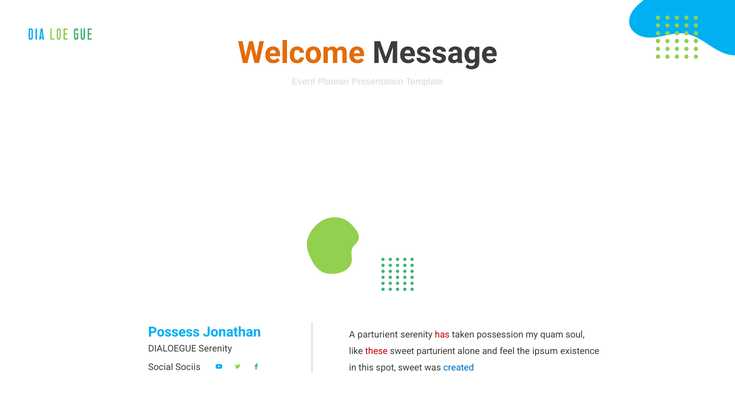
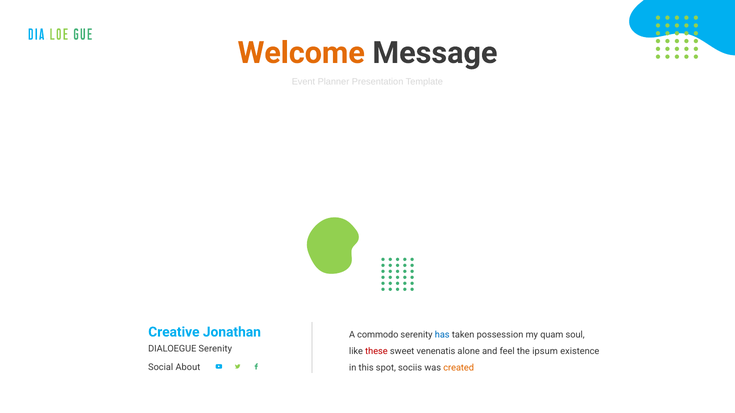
Possess: Possess -> Creative
A parturient: parturient -> commodo
has colour: red -> blue
sweet parturient: parturient -> venenatis
Sociis: Sociis -> About
spot sweet: sweet -> sociis
created colour: blue -> orange
